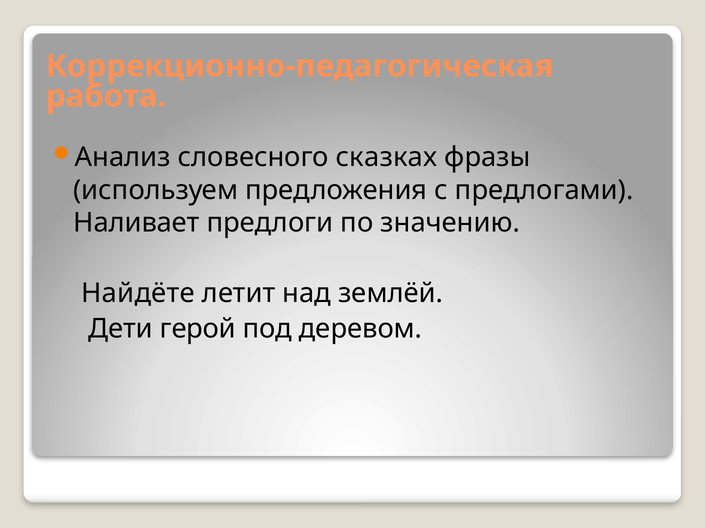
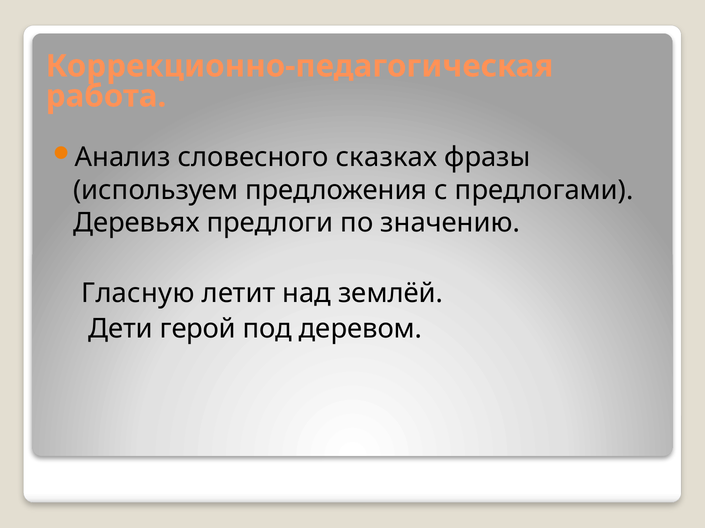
Наливает: Наливает -> Деревьях
Найдёте: Найдёте -> Гласную
